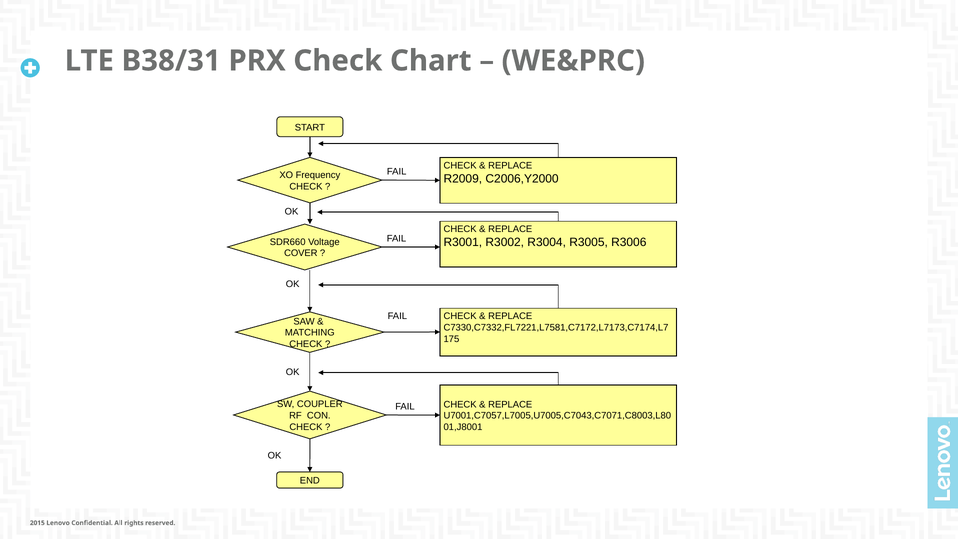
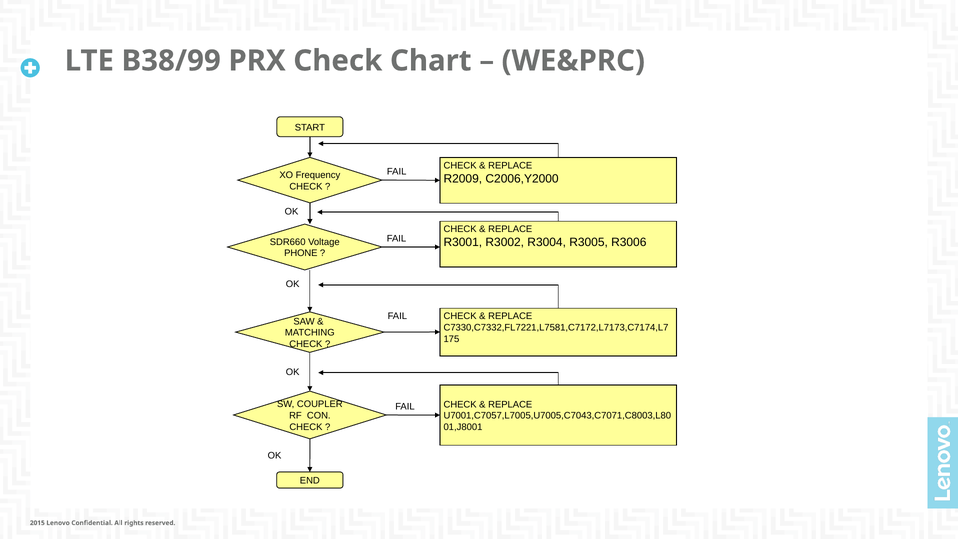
B38/31: B38/31 -> B38/99
COVER: COVER -> PHONE
